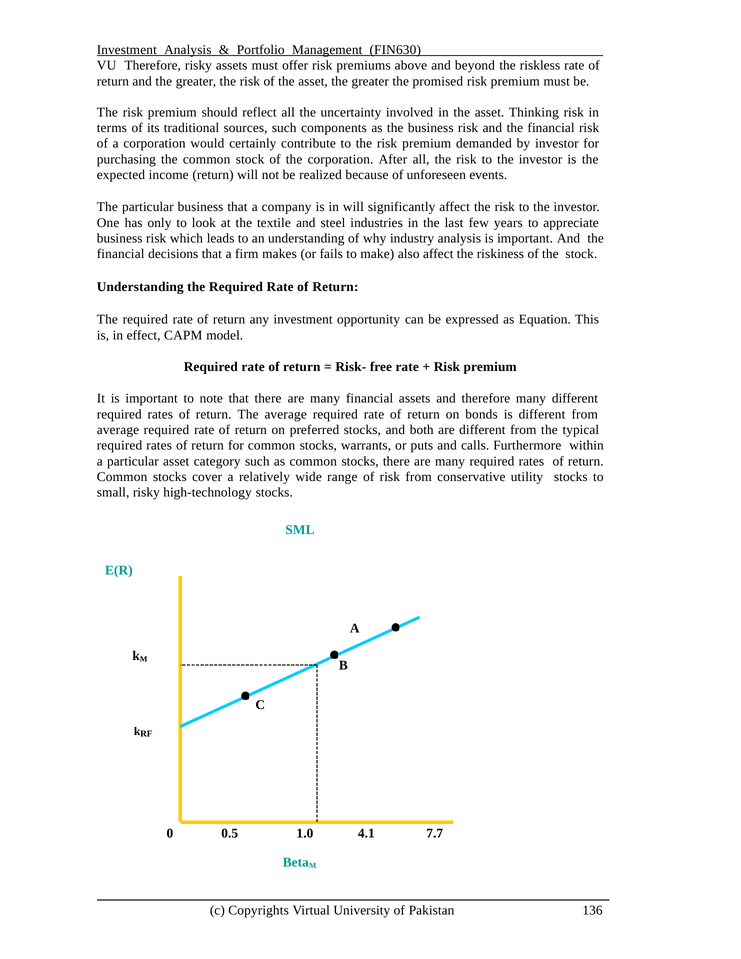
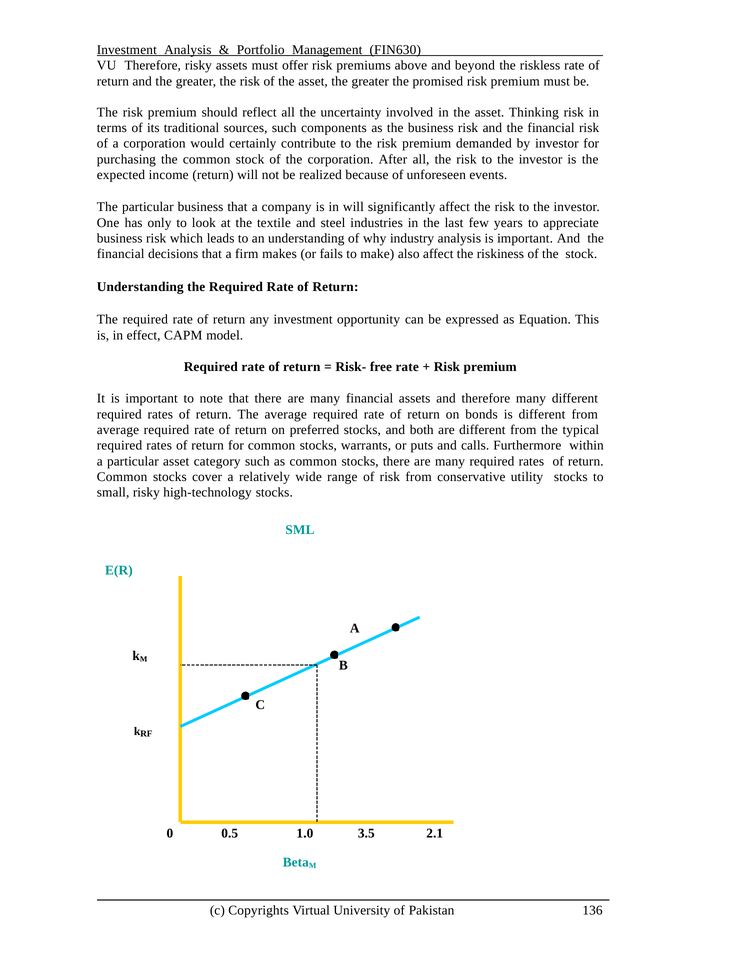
4.1: 4.1 -> 3.5
7.7: 7.7 -> 2.1
